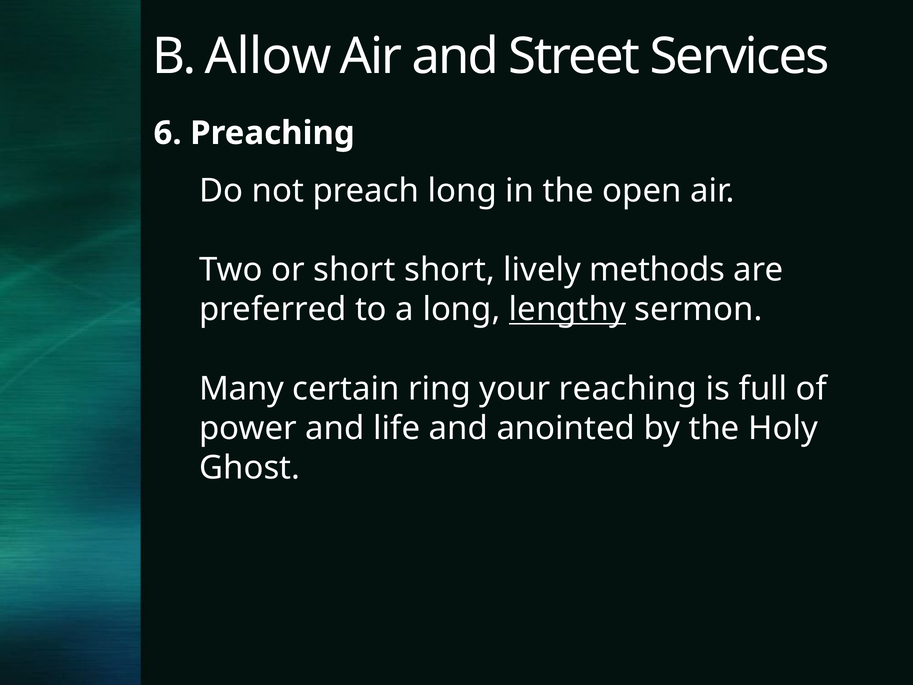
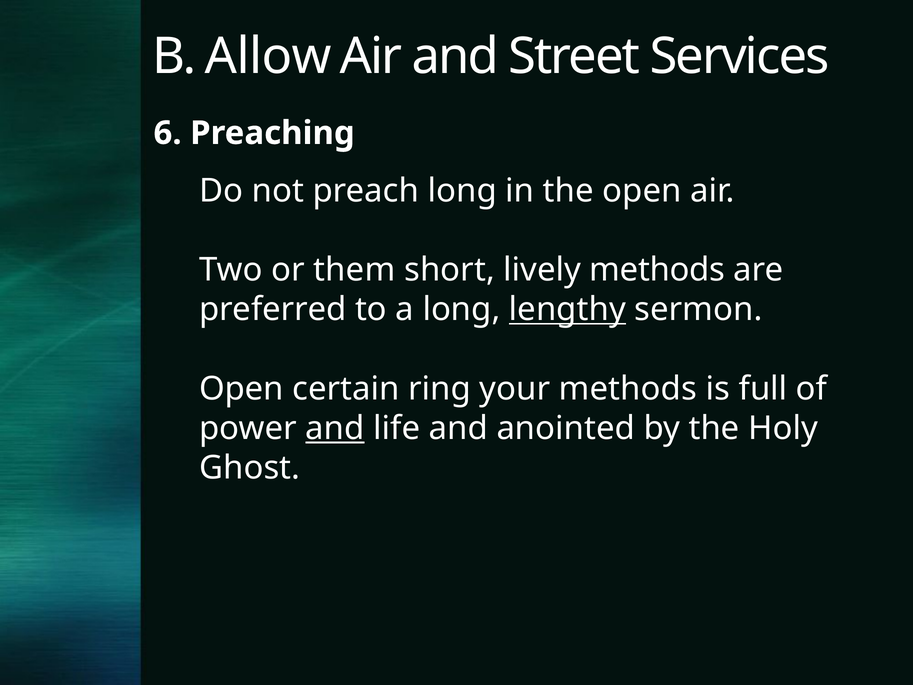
or short: short -> them
Many at (242, 389): Many -> Open
your reaching: reaching -> methods
and at (335, 428) underline: none -> present
